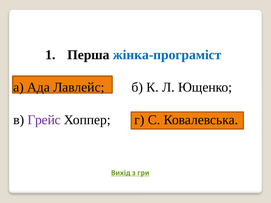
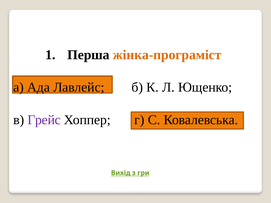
жінка-програміст colour: blue -> orange
